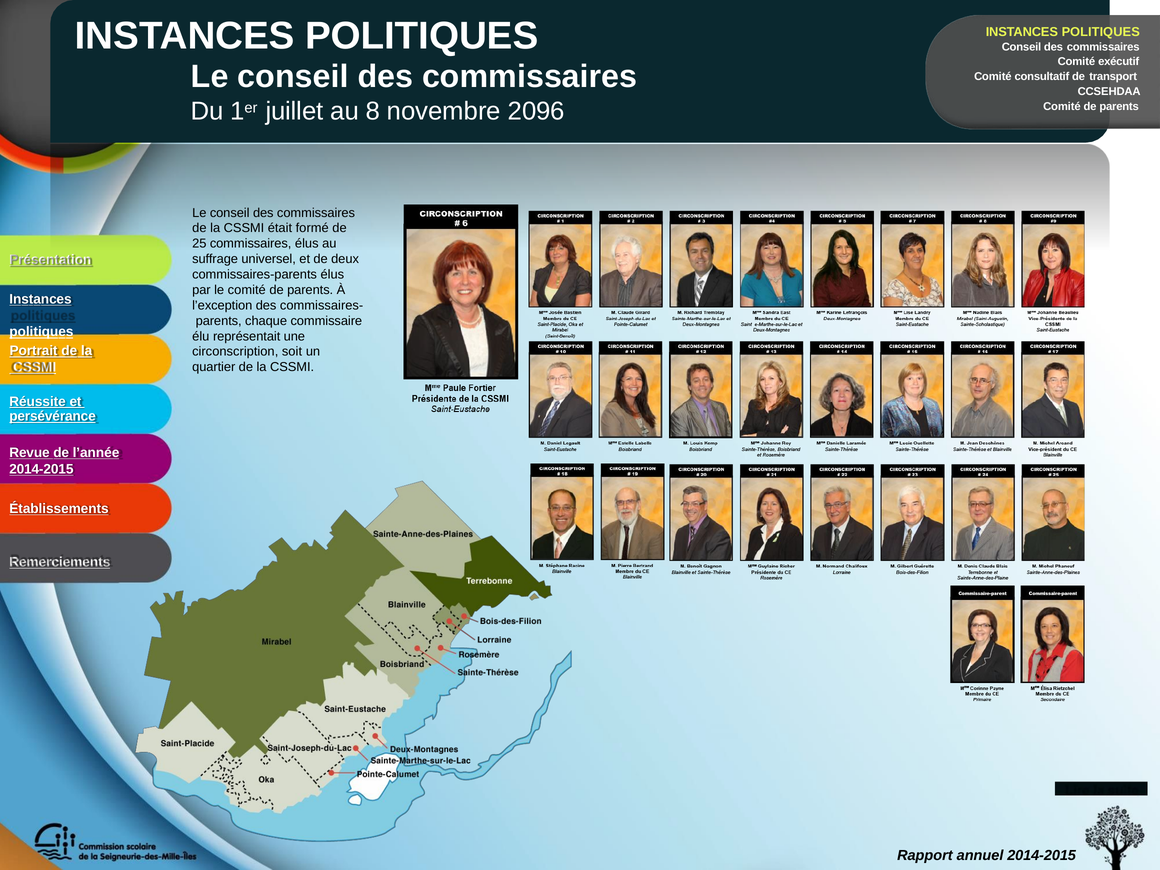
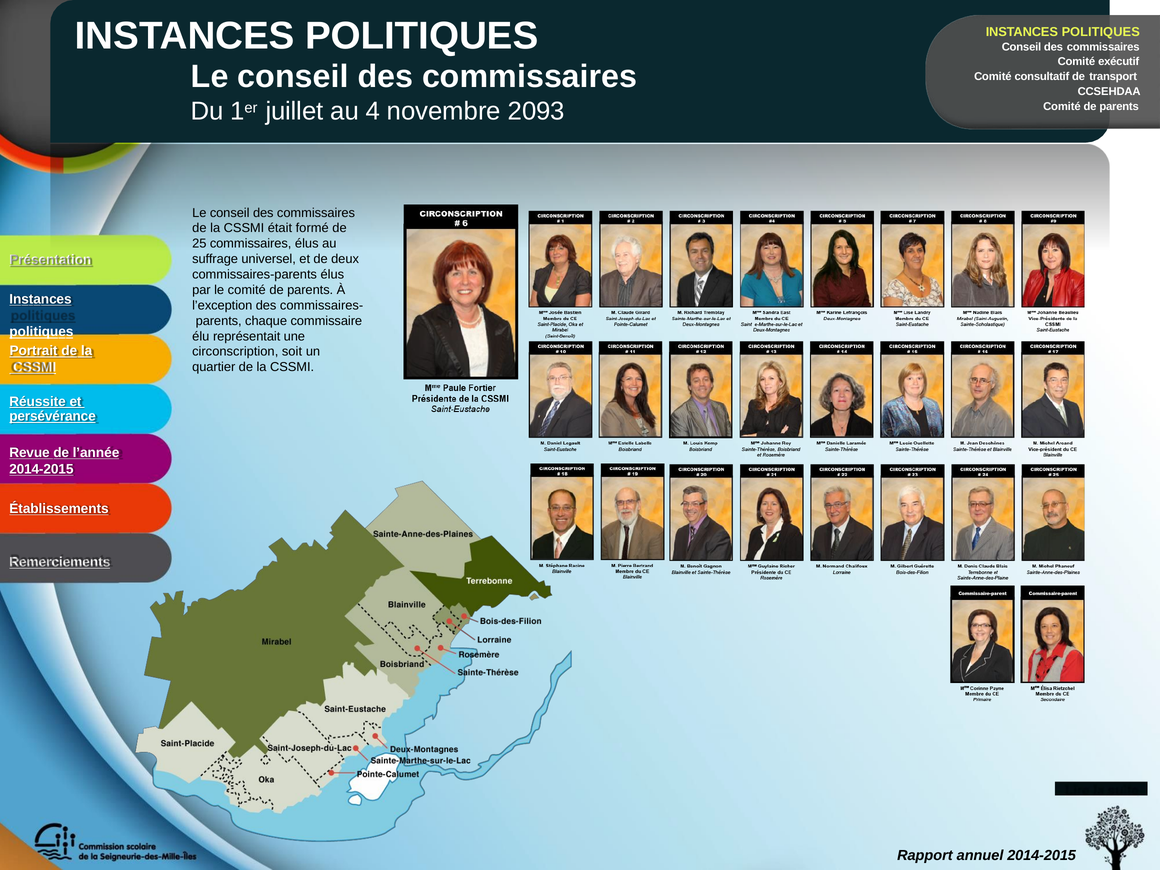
8: 8 -> 4
2096: 2096 -> 2093
